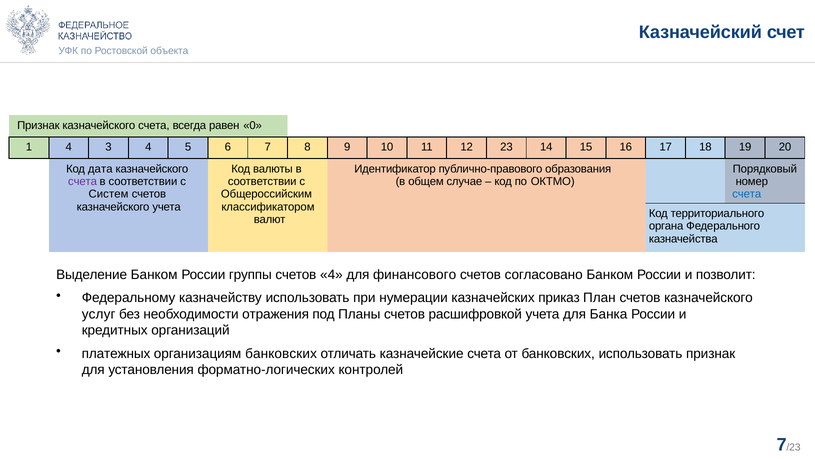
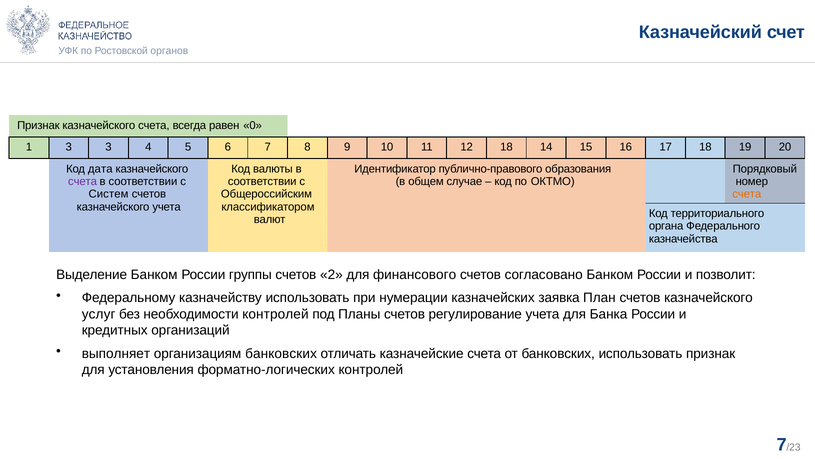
объекта: объекта -> органов
1 4: 4 -> 3
12 23: 23 -> 18
счета at (747, 194) colour: blue -> orange
счетов 4: 4 -> 2
приказ: приказ -> заявка
необходимости отражения: отражения -> контролей
расшифровкой: расшифровкой -> регулирование
платежных: платежных -> выполняет
